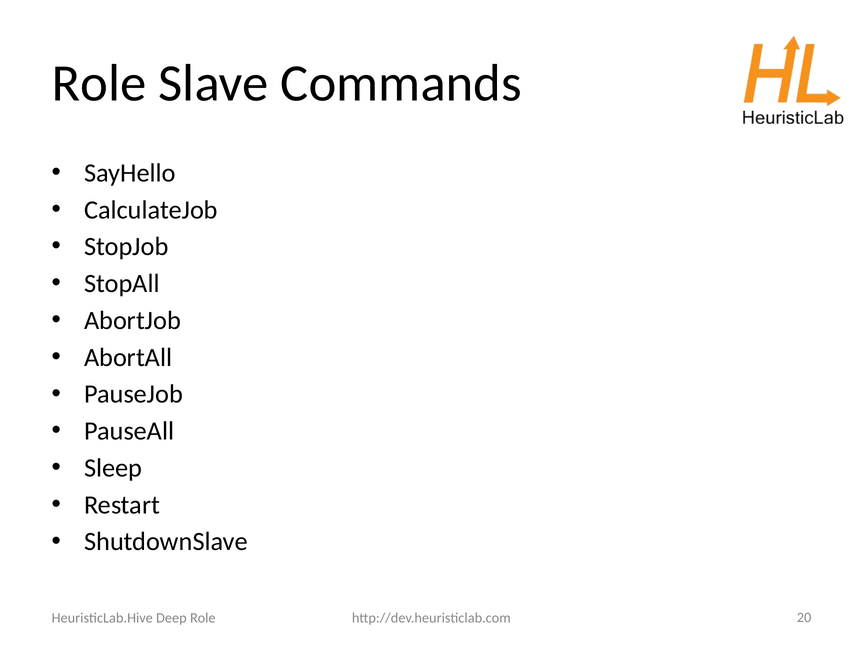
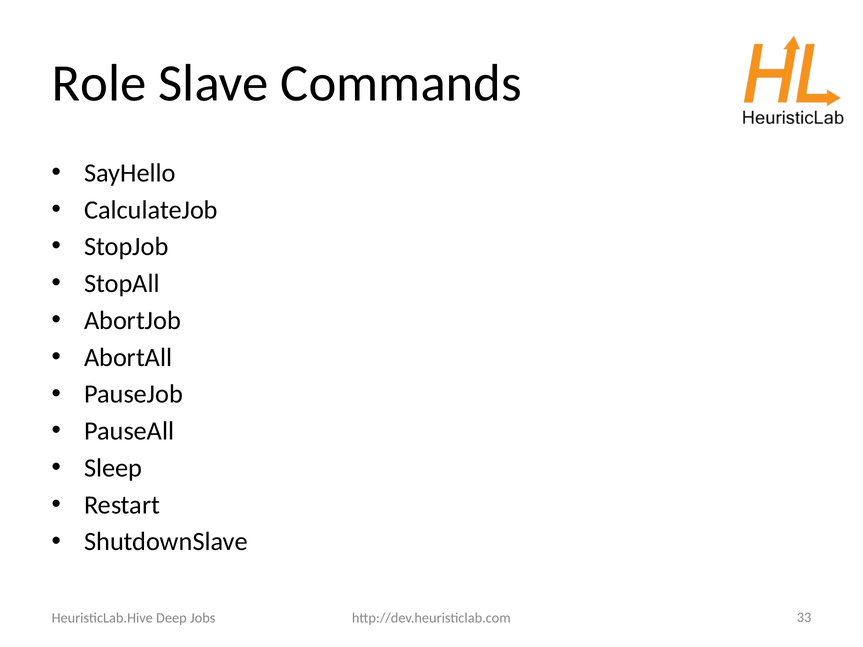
Deep Role: Role -> Jobs
20: 20 -> 33
